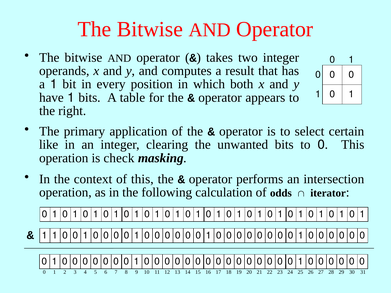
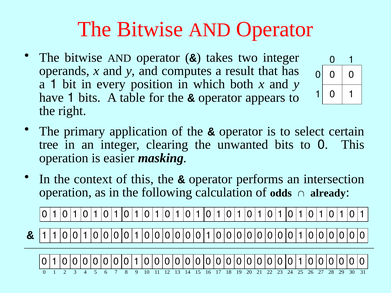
like: like -> tree
check: check -> easier
iterator: iterator -> already
